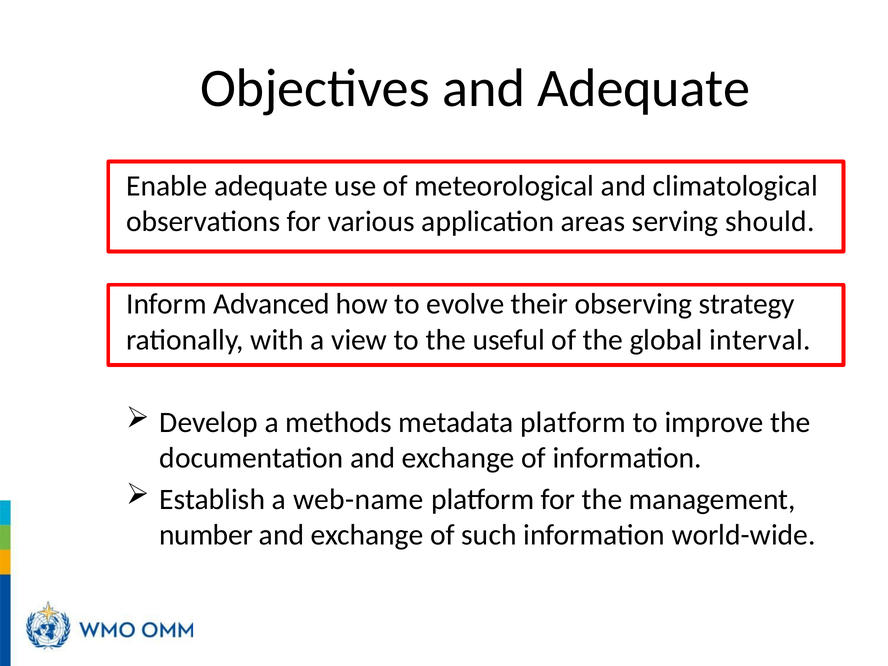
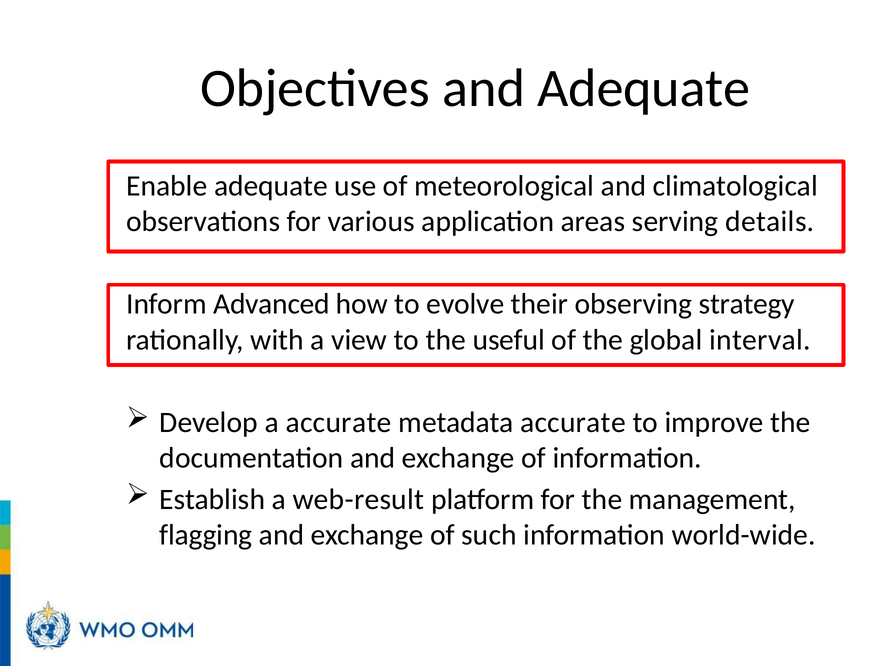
should: should -> details
a methods: methods -> accurate
metadata platform: platform -> accurate
web-name: web-name -> web-result
number: number -> flagging
